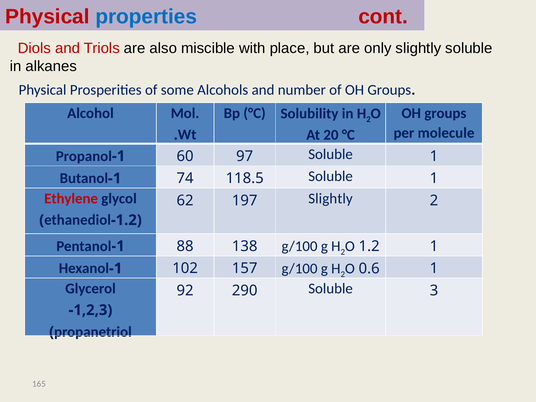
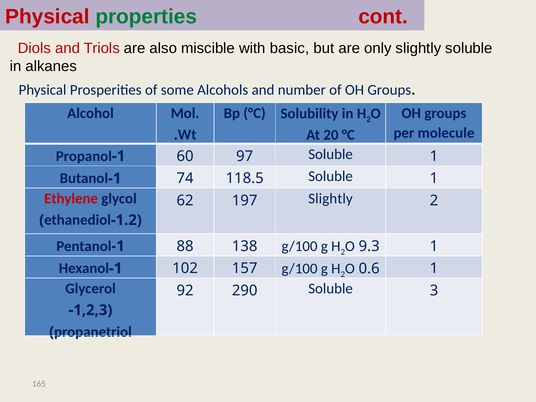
properties colour: blue -> green
place: place -> basic
138 1.2: 1.2 -> 9.3
